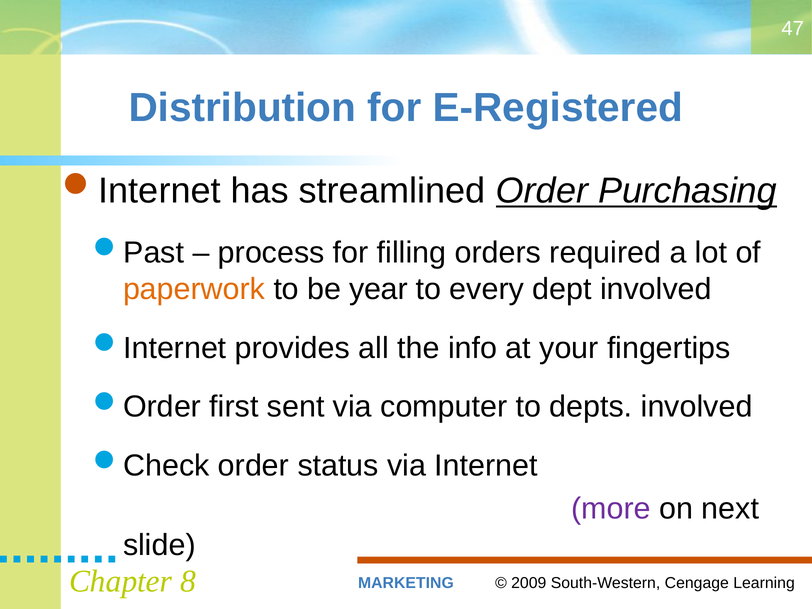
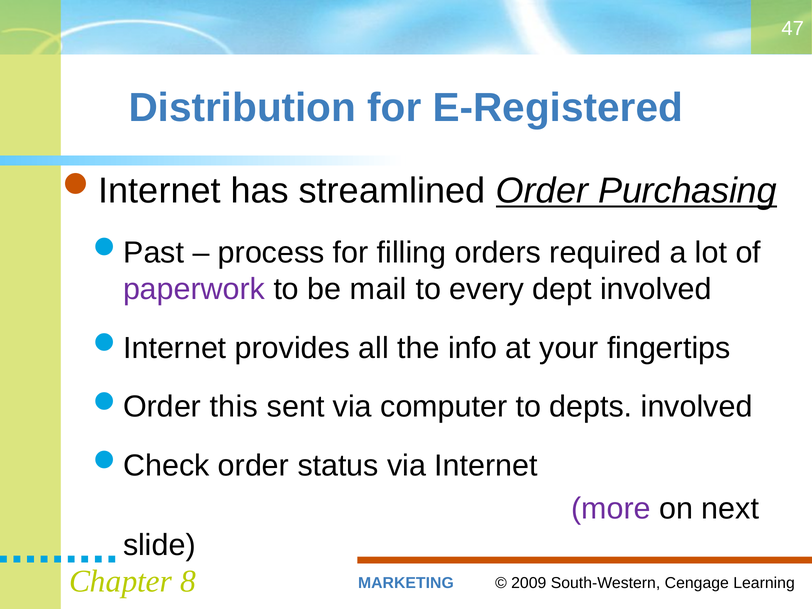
paperwork colour: orange -> purple
year: year -> mail
first: first -> this
